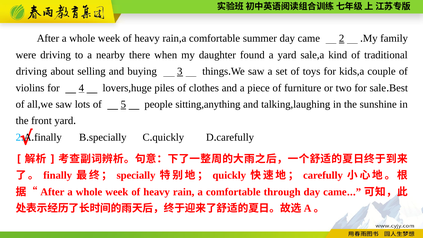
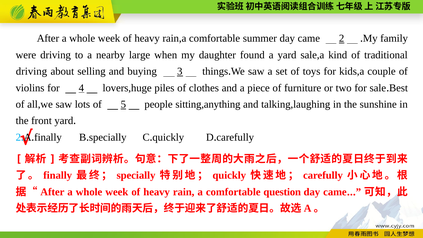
there: there -> large
through: through -> question
